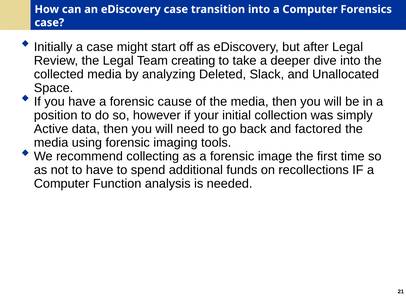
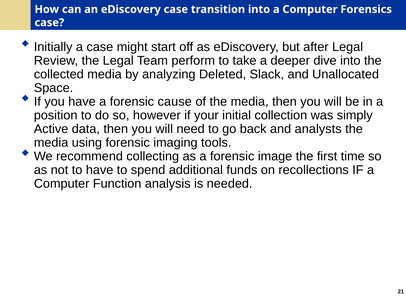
creating: creating -> perform
factored: factored -> analysts
